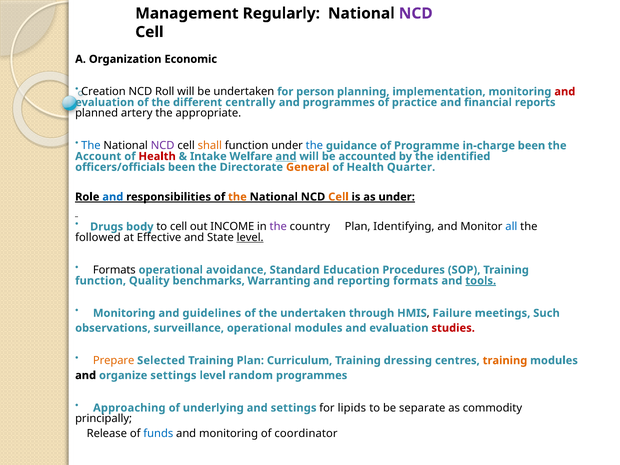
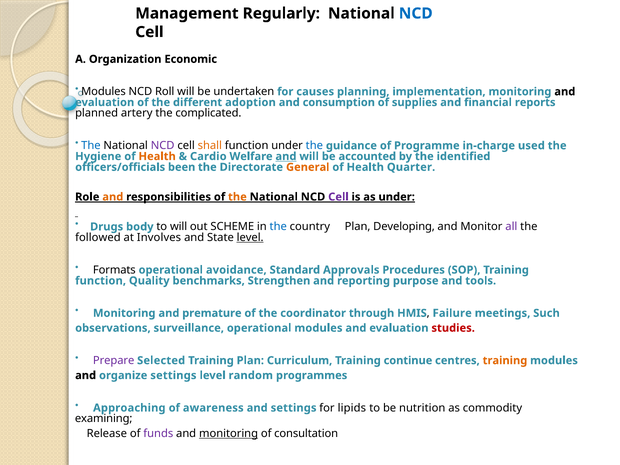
NCD at (416, 13) colour: purple -> blue
Creation at (103, 92): Creation -> Modules
person: person -> causes
and at (565, 92) colour: red -> black
centrally: centrally -> adoption
and programmes: programmes -> consumption
practice: practice -> supplies
appropriate: appropriate -> complicated
in-charge been: been -> used
Account: Account -> Hygiene
Health at (157, 156) colour: red -> orange
Intake: Intake -> Cardio
and at (113, 197) colour: blue -> orange
Cell at (338, 197) colour: orange -> purple
to cell: cell -> will
INCOME: INCOME -> SCHEME
the at (278, 227) colour: purple -> blue
Identifying: Identifying -> Developing
all colour: blue -> purple
Effective: Effective -> Involves
Education: Education -> Approvals
Warranting: Warranting -> Strengthen
reporting formats: formats -> purpose
tools underline: present -> none
guidelines: guidelines -> premature
the undertaken: undertaken -> coordinator
Prepare colour: orange -> purple
dressing: dressing -> continue
underlying: underlying -> awareness
separate: separate -> nutrition
principally: principally -> examining
funds colour: blue -> purple
monitoring at (229, 434) underline: none -> present
coordinator: coordinator -> consultation
